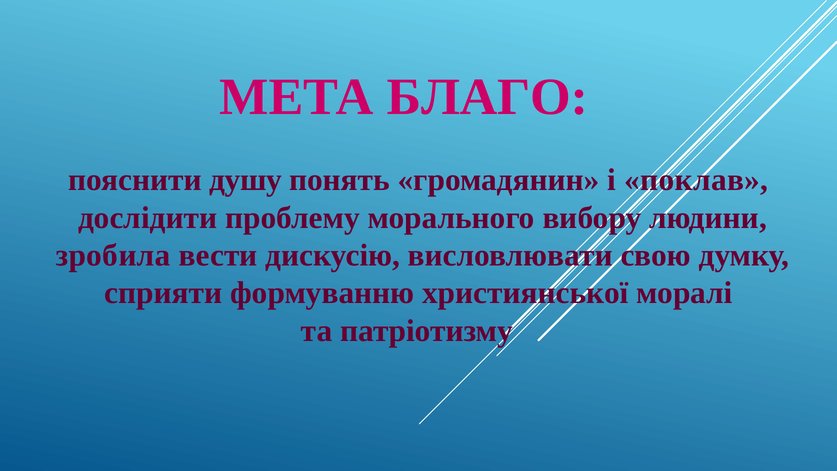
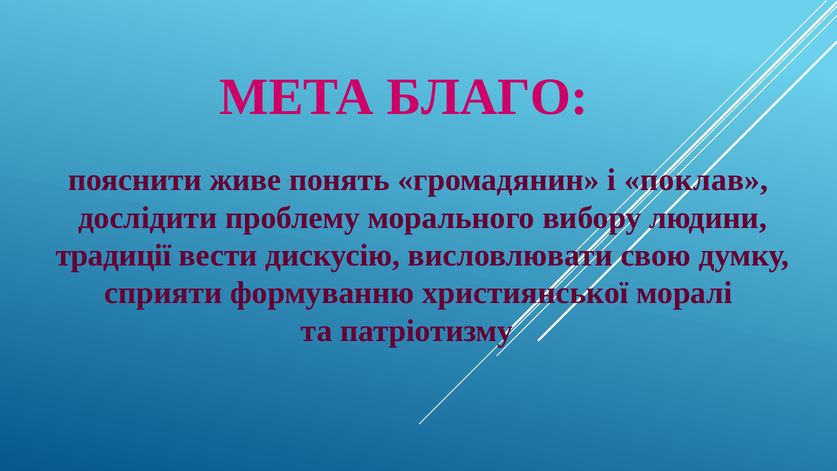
душу: душу -> живе
зробила: зробила -> традиції
